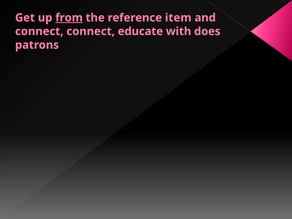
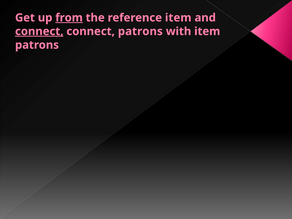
connect at (39, 31) underline: none -> present
connect educate: educate -> patrons
with does: does -> item
